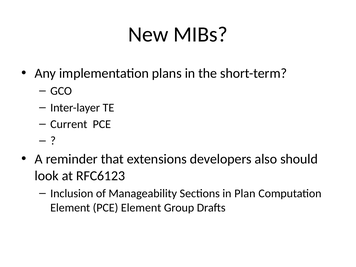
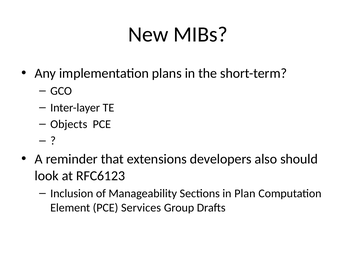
Current: Current -> Objects
PCE Element: Element -> Services
